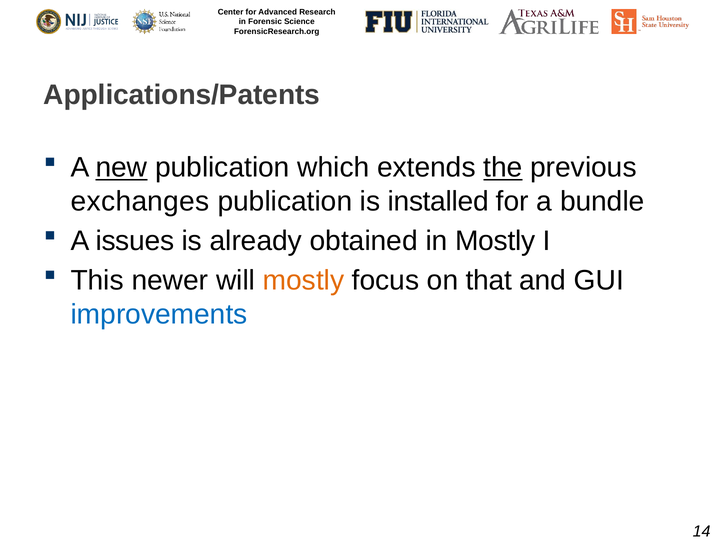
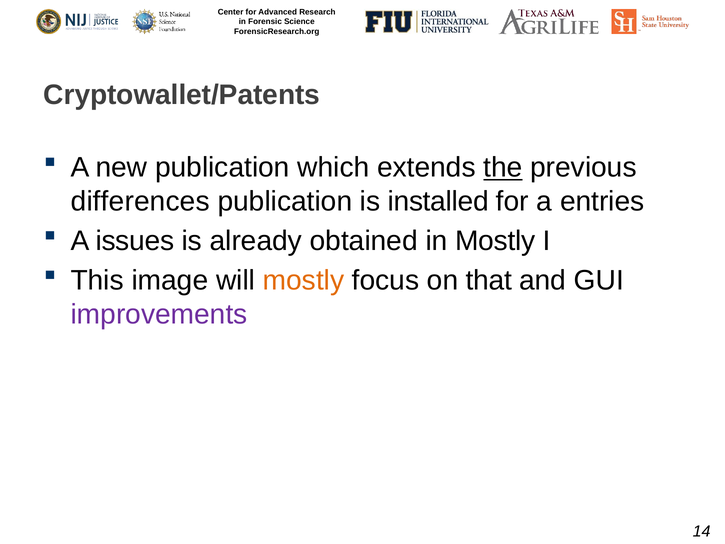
Applications/Patents: Applications/Patents -> Cryptowallet/Patents
new underline: present -> none
exchanges: exchanges -> differences
bundle: bundle -> entries
newer: newer -> image
improvements colour: blue -> purple
